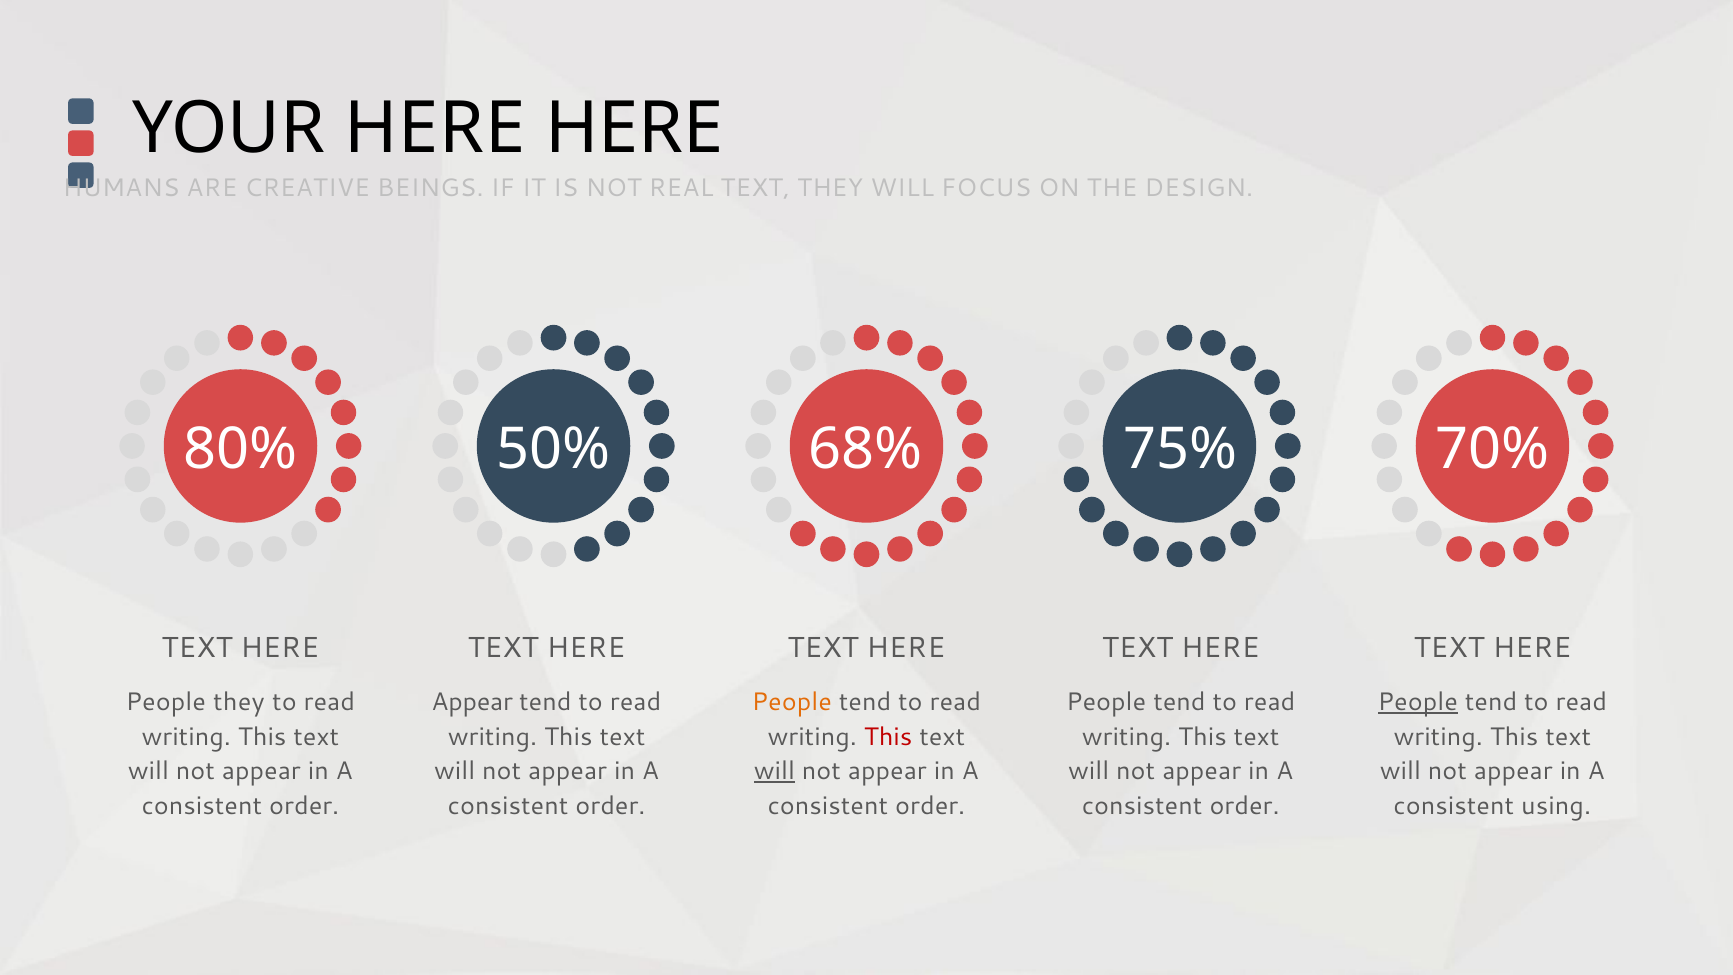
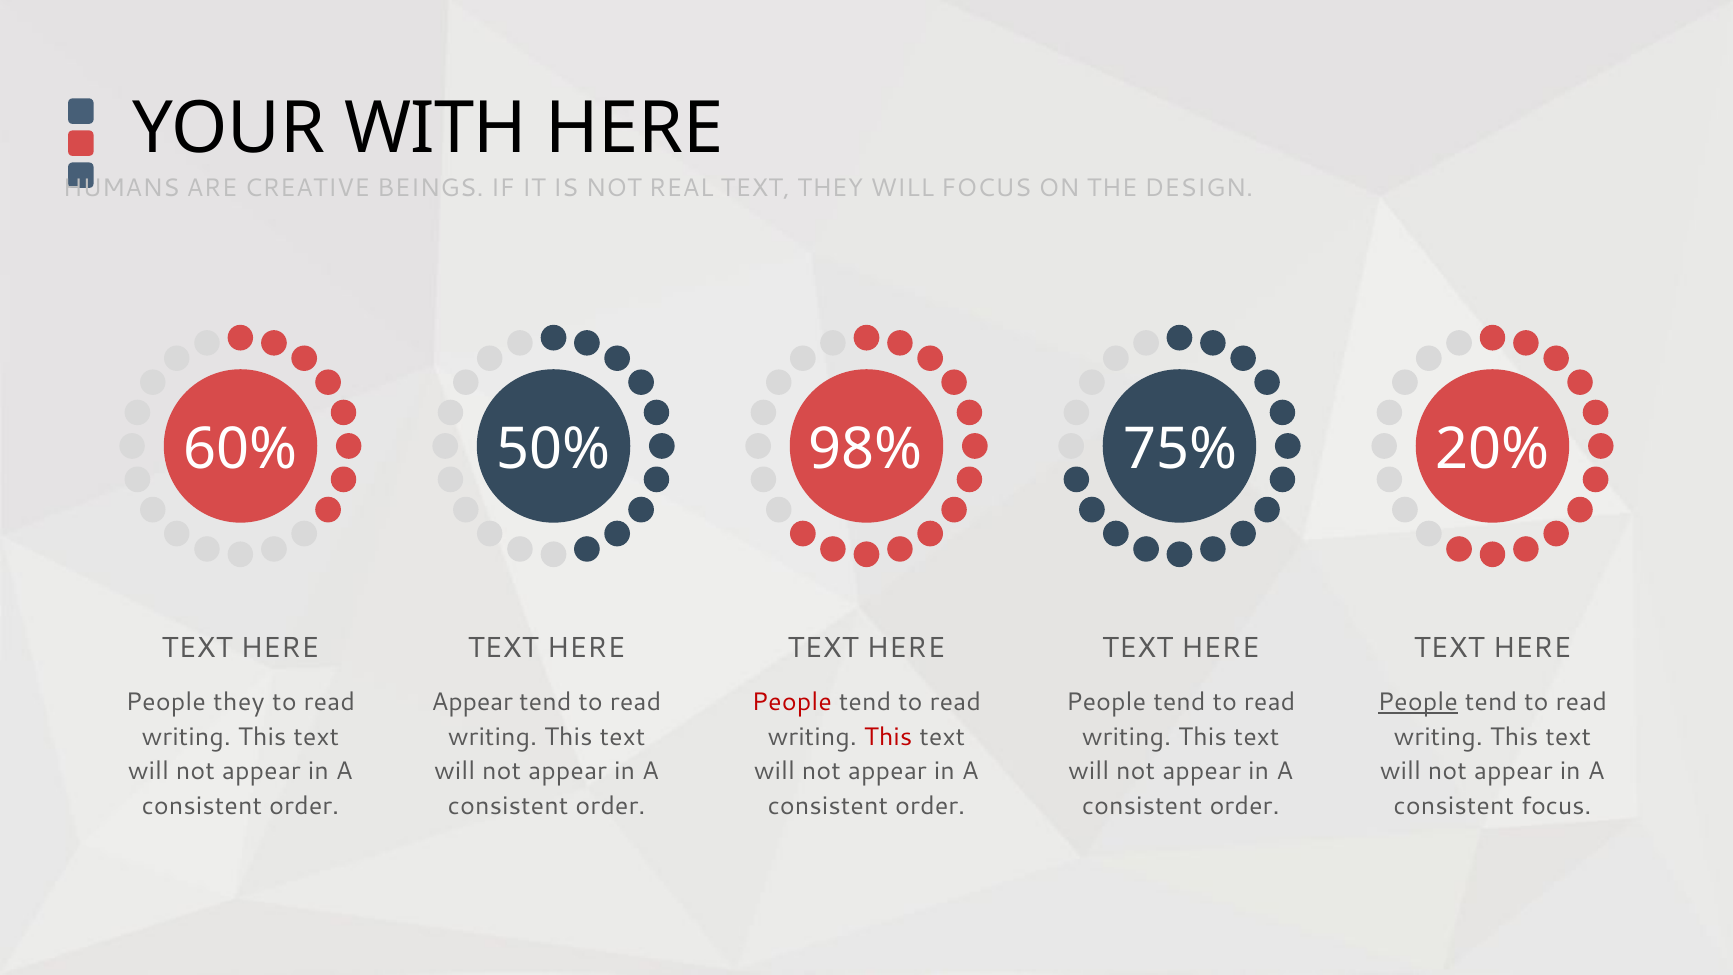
YOUR HERE: HERE -> WITH
80%: 80% -> 60%
68%: 68% -> 98%
70%: 70% -> 20%
People at (792, 702) colour: orange -> red
will at (774, 771) underline: present -> none
consistent using: using -> focus
